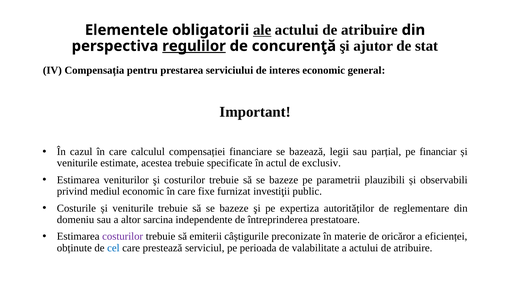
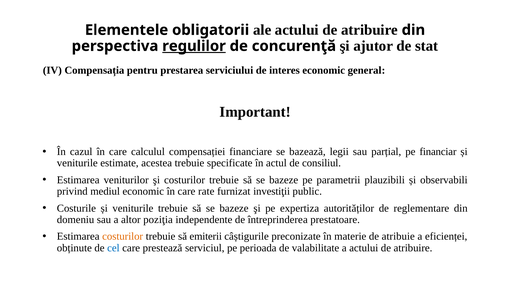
ale underline: present -> none
exclusiv: exclusiv -> consiliul
fixe: fixe -> rate
sarcina: sarcina -> poziţia
costurilor at (123, 237) colour: purple -> orange
oricăror: oricăror -> atribuie
